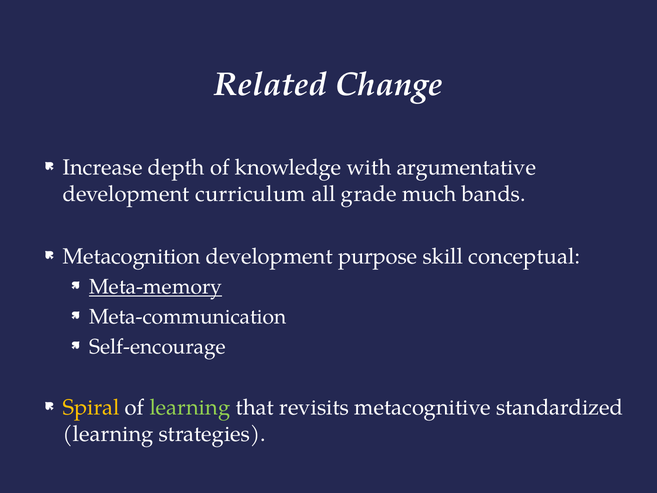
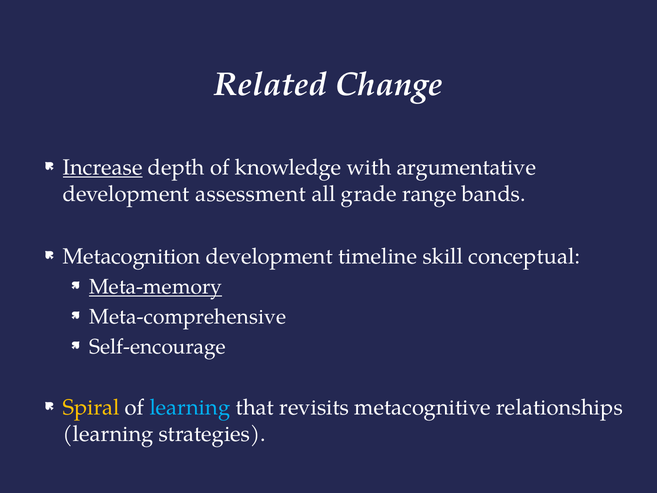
Increase underline: none -> present
curriculum: curriculum -> assessment
much: much -> range
purpose: purpose -> timeline
Meta-communication: Meta-communication -> Meta-comprehensive
learning at (190, 408) colour: light green -> light blue
standardized: standardized -> relationships
